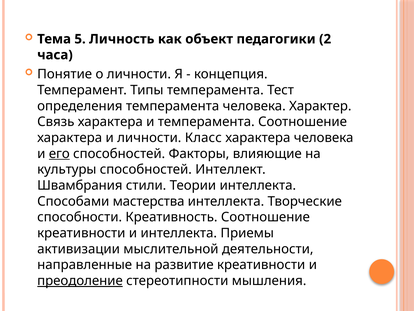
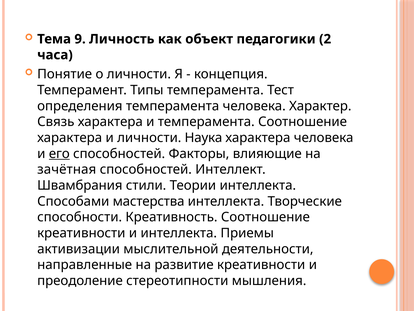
5: 5 -> 9
Класс: Класс -> Наука
культуры: культуры -> зачётная
преодоление underline: present -> none
